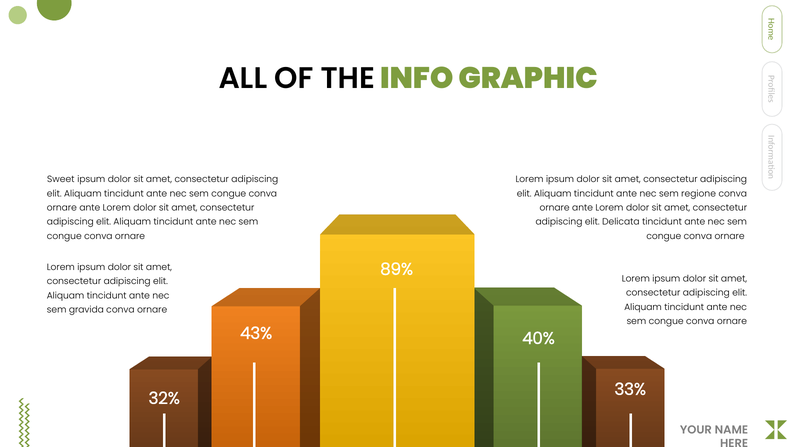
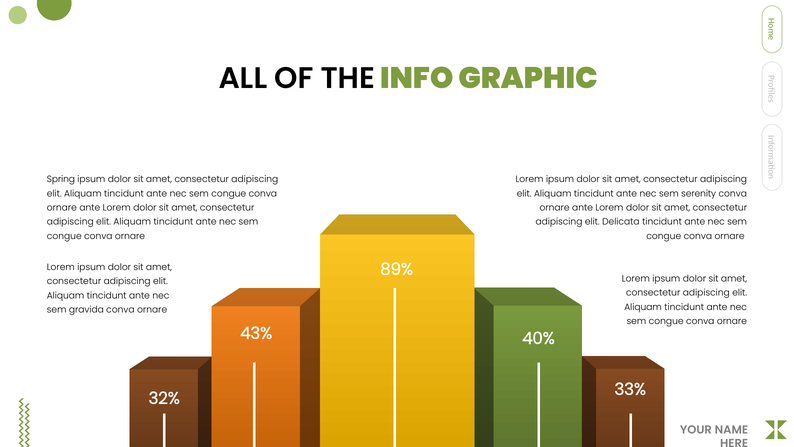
Sweet: Sweet -> Spring
regione: regione -> serenity
